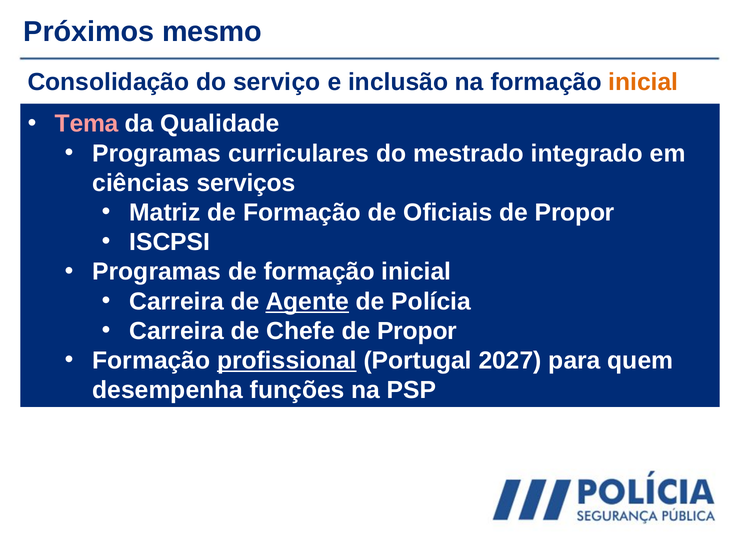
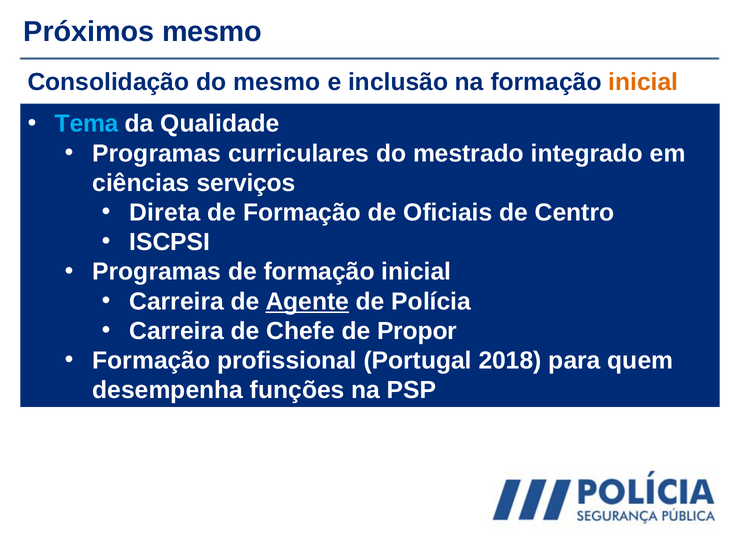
do serviço: serviço -> mesmo
Tema colour: pink -> light blue
Matriz: Matriz -> Direta
Oficiais de Propor: Propor -> Centro
profissional underline: present -> none
2027: 2027 -> 2018
